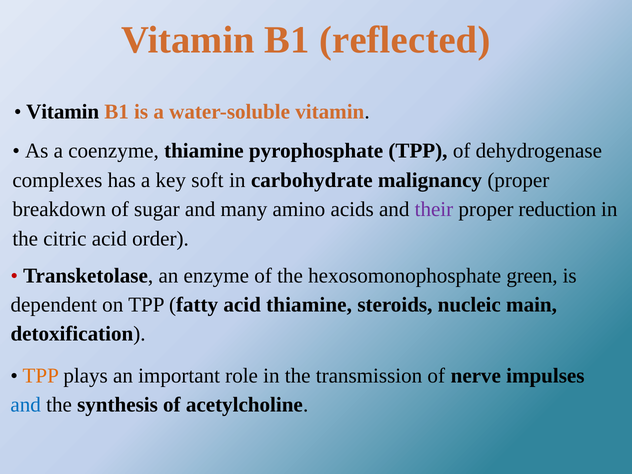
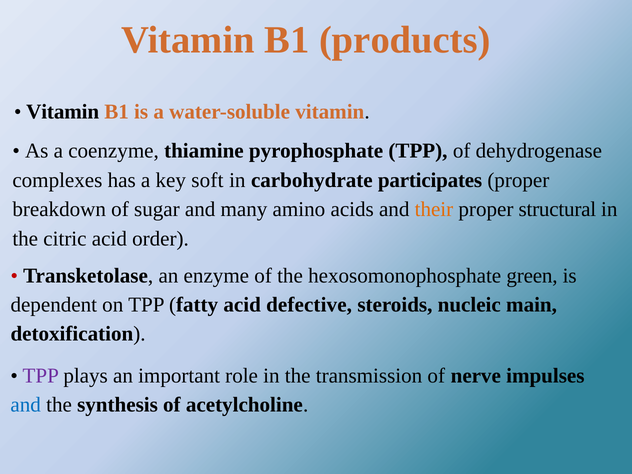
reflected: reflected -> products
malignancy: malignancy -> participates
their colour: purple -> orange
reduction: reduction -> structural
acid thiamine: thiamine -> defective
TPP at (41, 376) colour: orange -> purple
